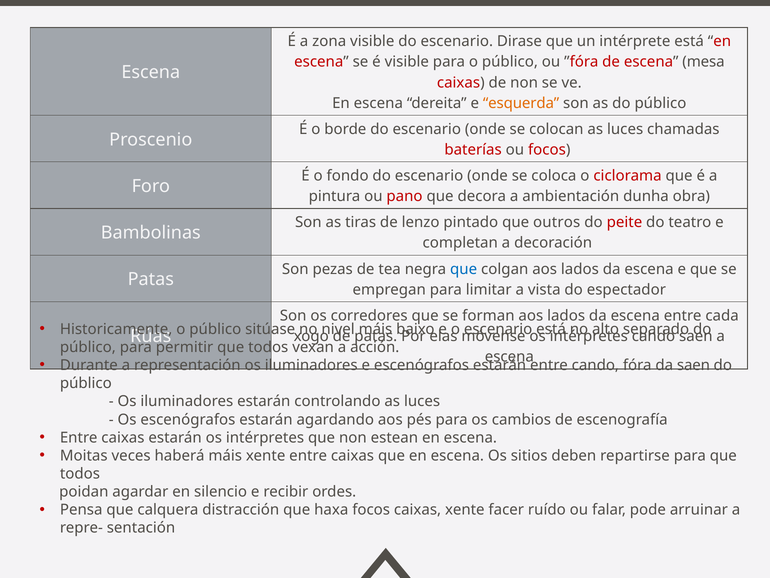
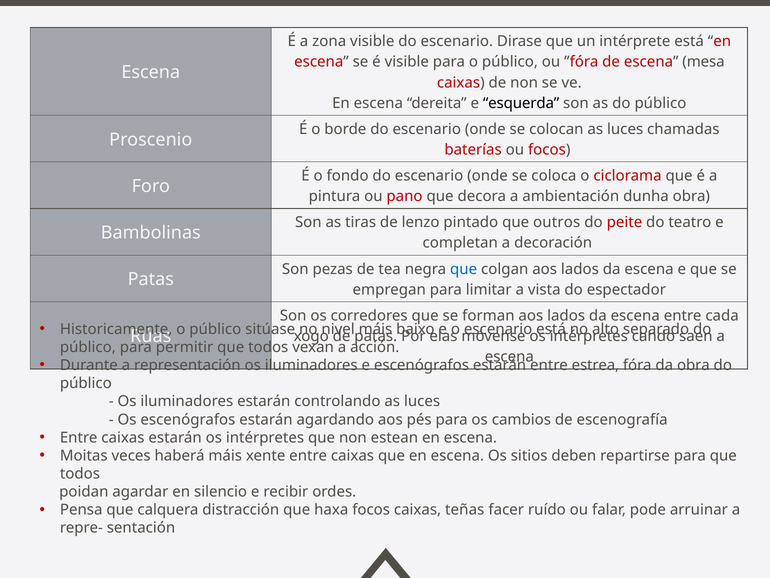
esquerda colour: orange -> black
entre cando: cando -> estrea
da saen: saen -> obra
caixas xente: xente -> teñas
